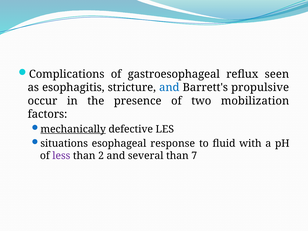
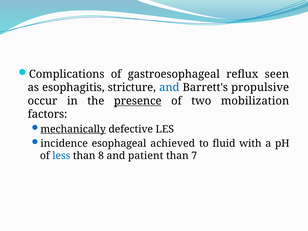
presence underline: none -> present
situations: situations -> incidence
response: response -> achieved
less colour: purple -> blue
2: 2 -> 8
several: several -> patient
